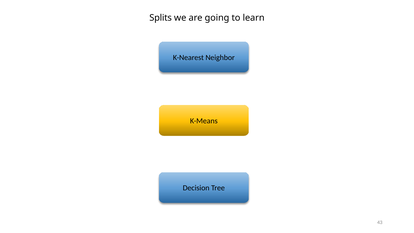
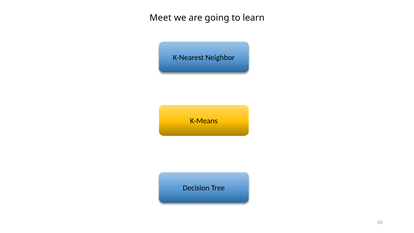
Splits: Splits -> Meet
